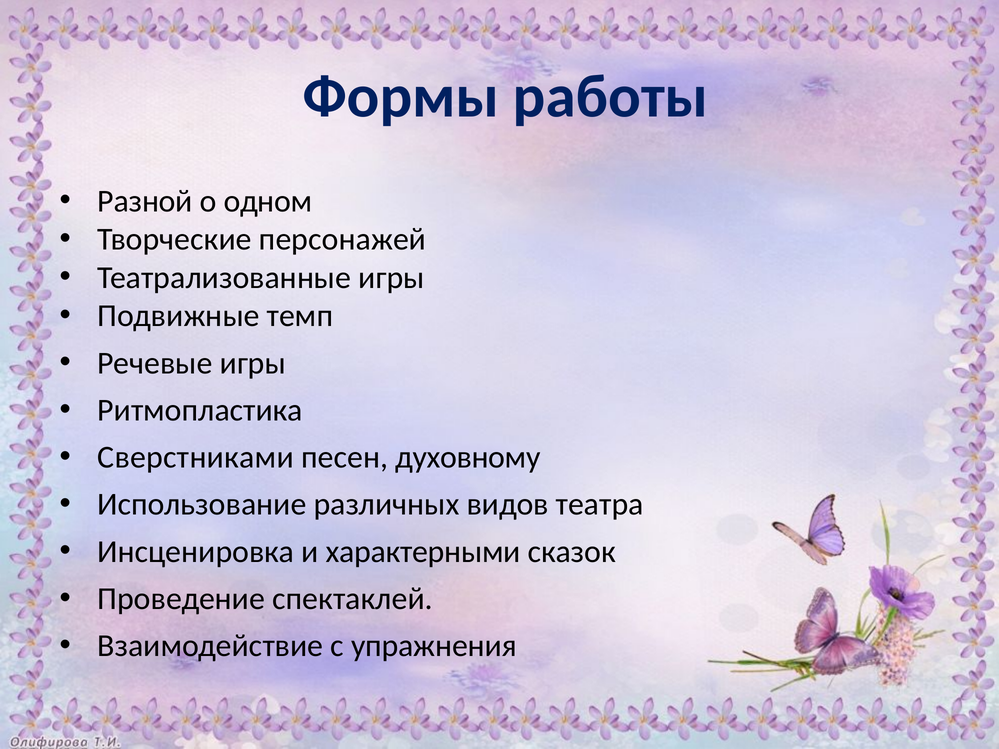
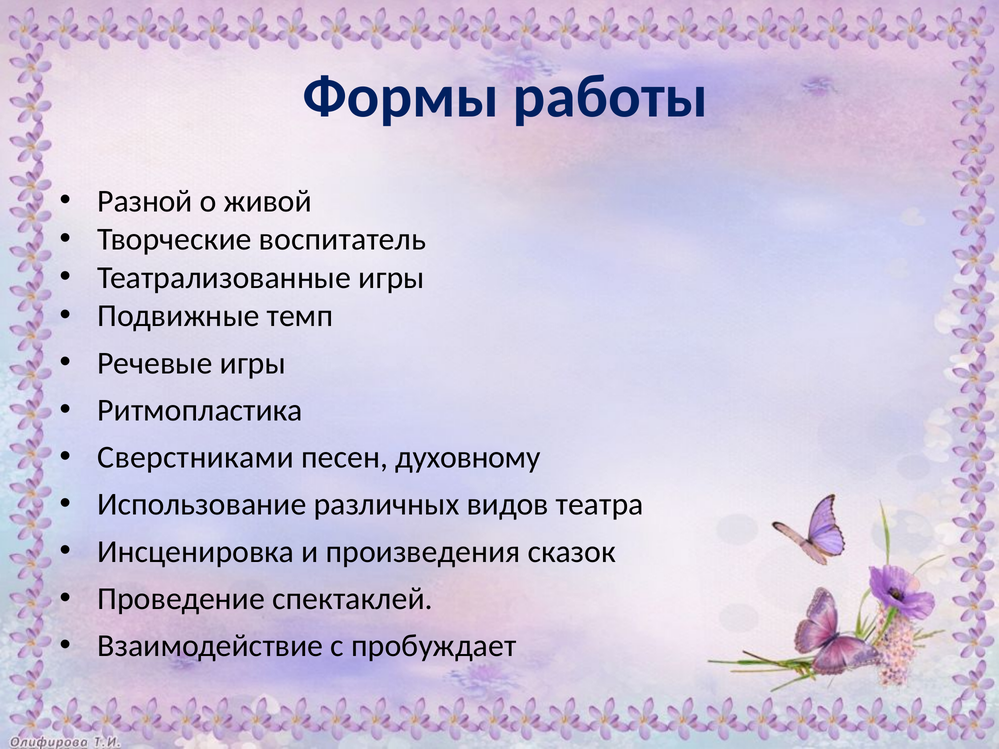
одном: одном -> живой
персонажей: персонажей -> воспитатель
характерными: характерными -> произведения
упражнения: упражнения -> пробуждает
